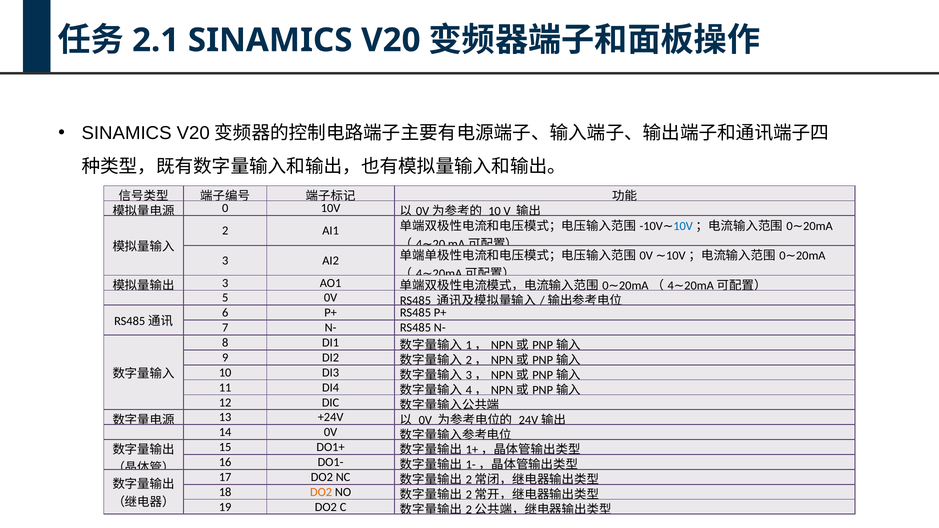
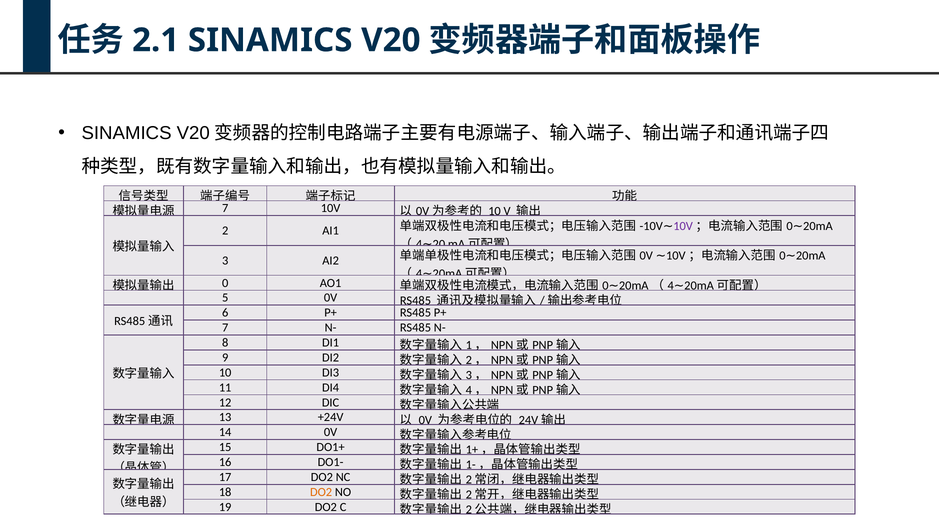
0 at (225, 208): 0 -> 7
10V at (683, 226) colour: blue -> purple
3 at (225, 283): 3 -> 0
